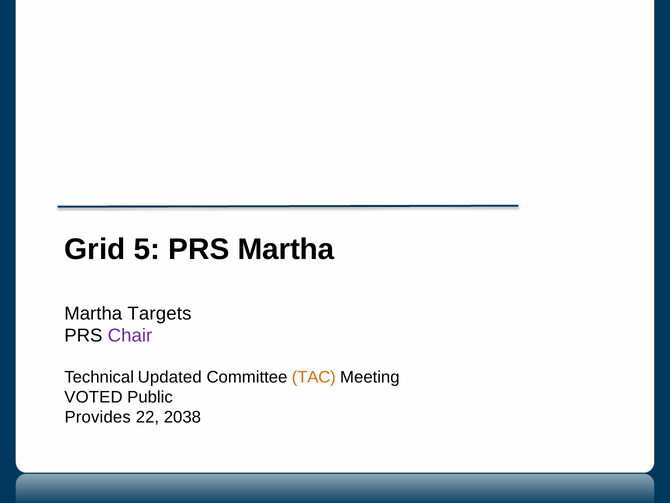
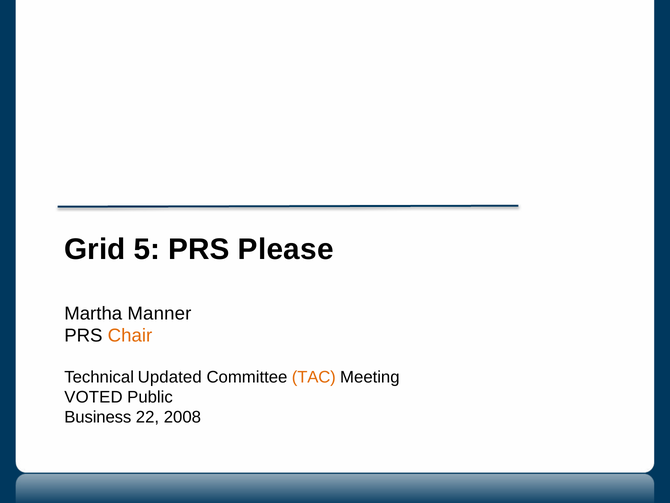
PRS Martha: Martha -> Please
Targets: Targets -> Manner
Chair colour: purple -> orange
Provides: Provides -> Business
2038: 2038 -> 2008
